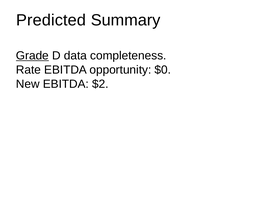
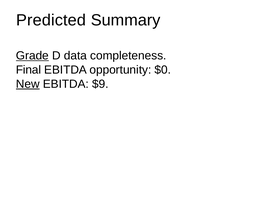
Rate: Rate -> Final
New underline: none -> present
$2: $2 -> $9
